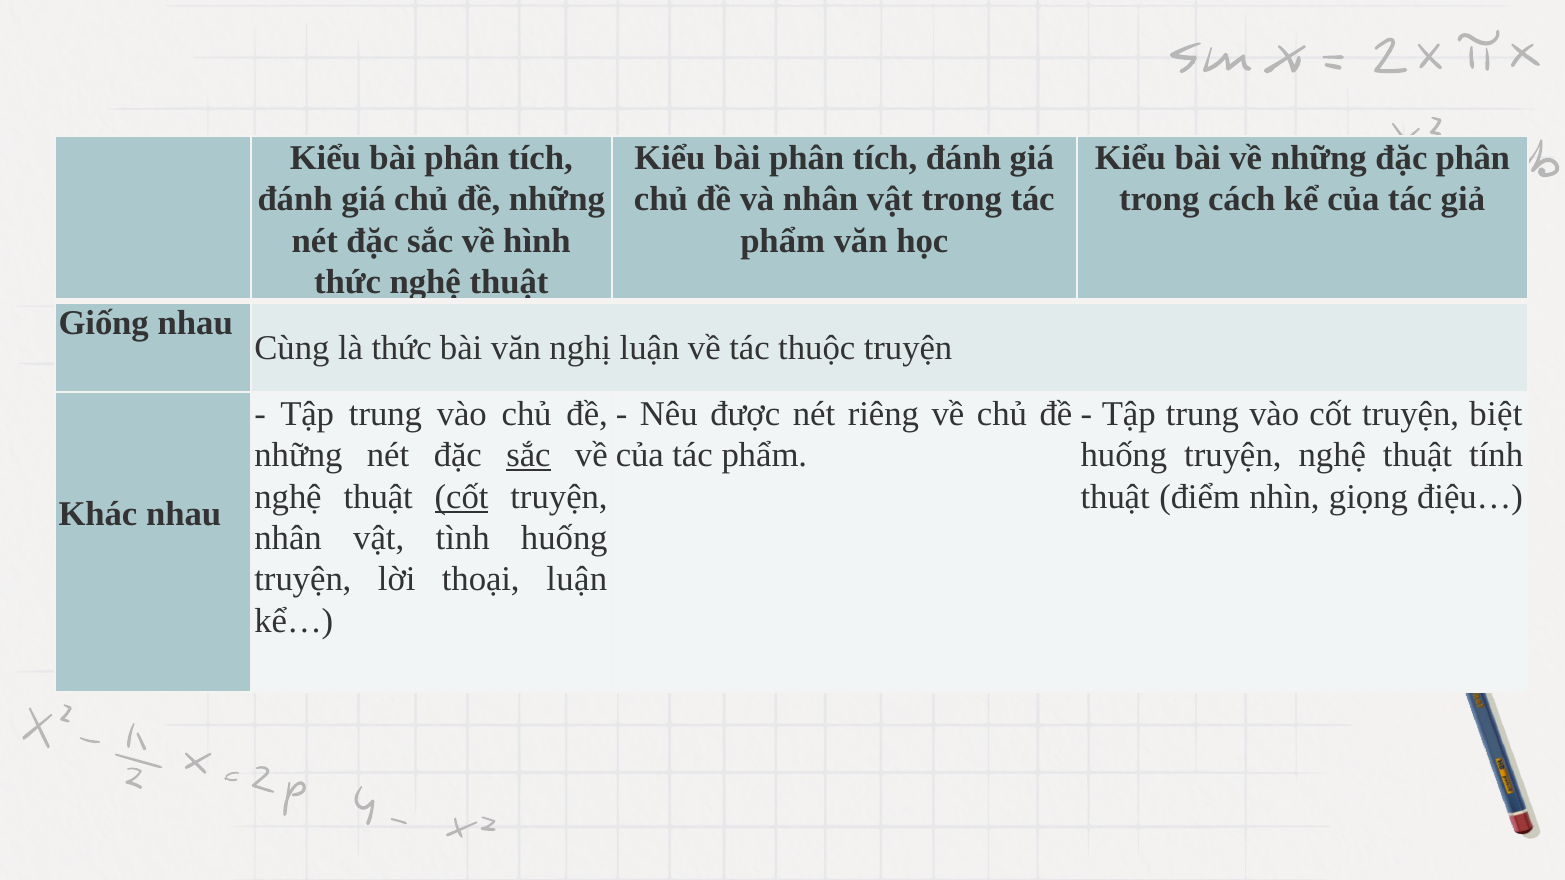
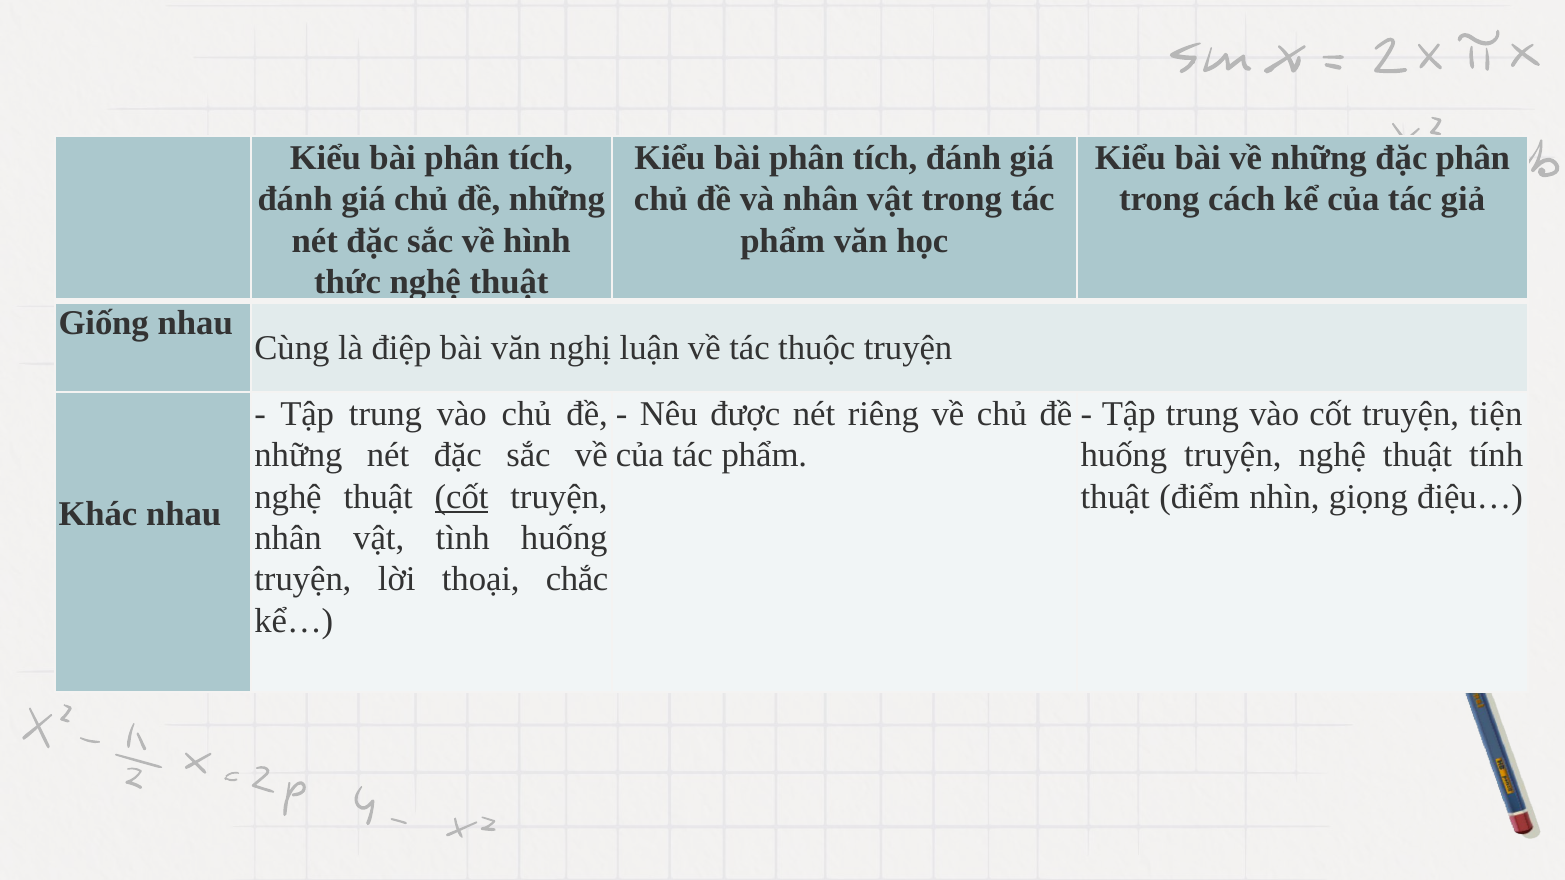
là thức: thức -> điệp
biệt: biệt -> tiện
sắc at (528, 456) underline: present -> none
thoại luận: luận -> chắc
